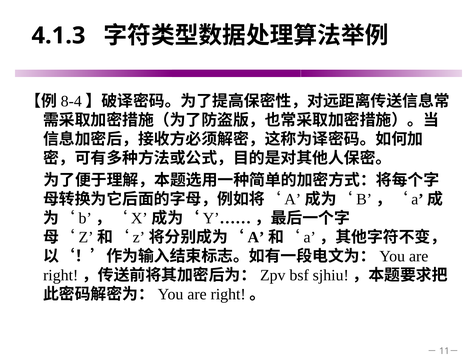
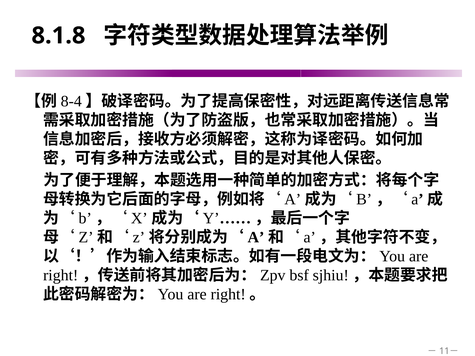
4.1.3: 4.1.3 -> 8.1.8
